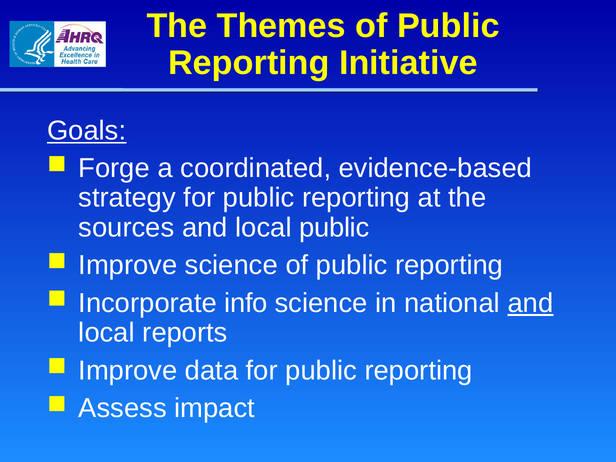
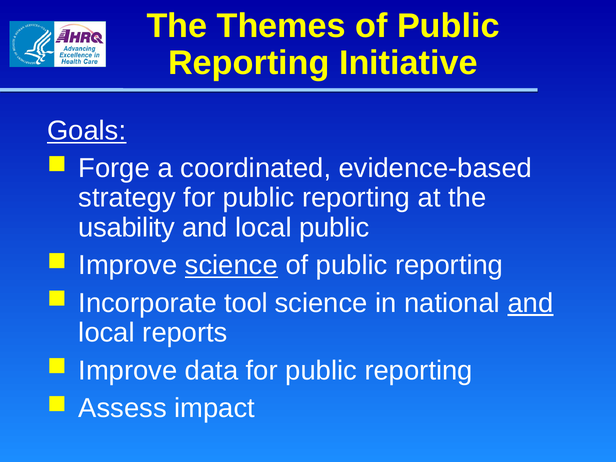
sources: sources -> usability
science at (231, 265) underline: none -> present
info: info -> tool
